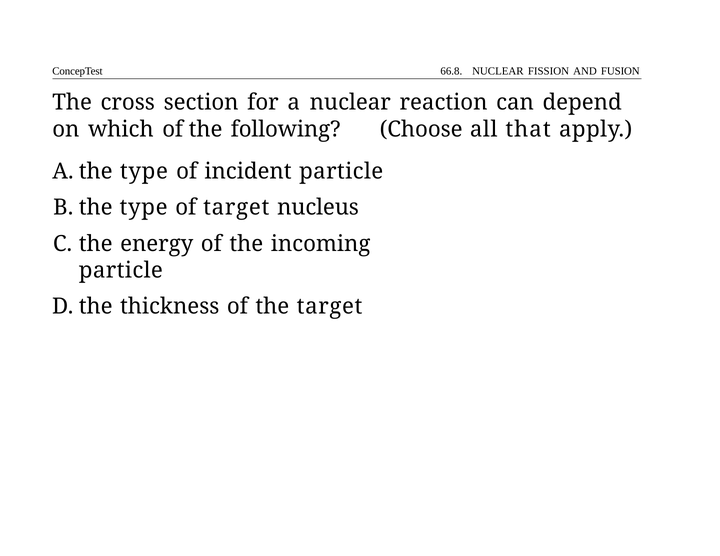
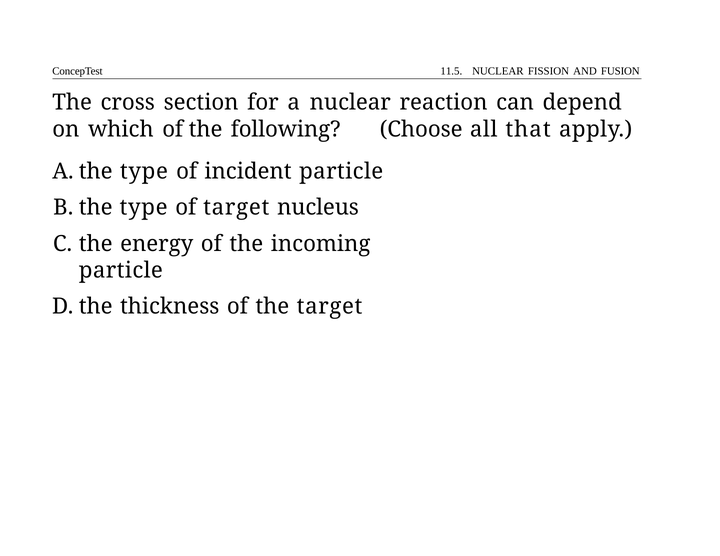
66.8: 66.8 -> 11.5
